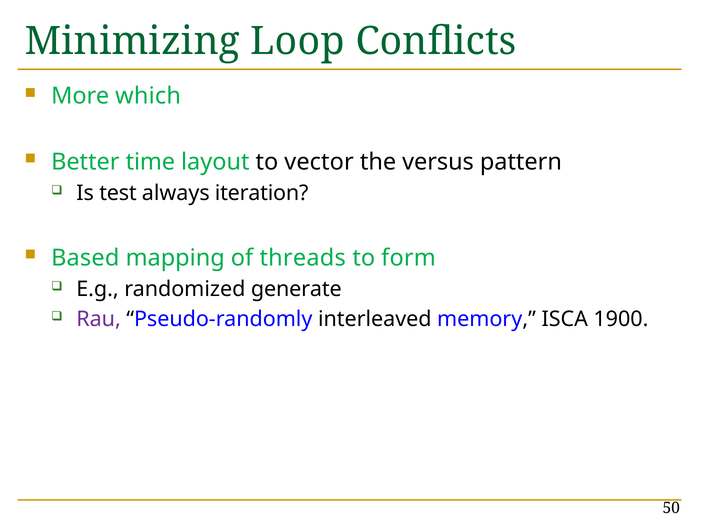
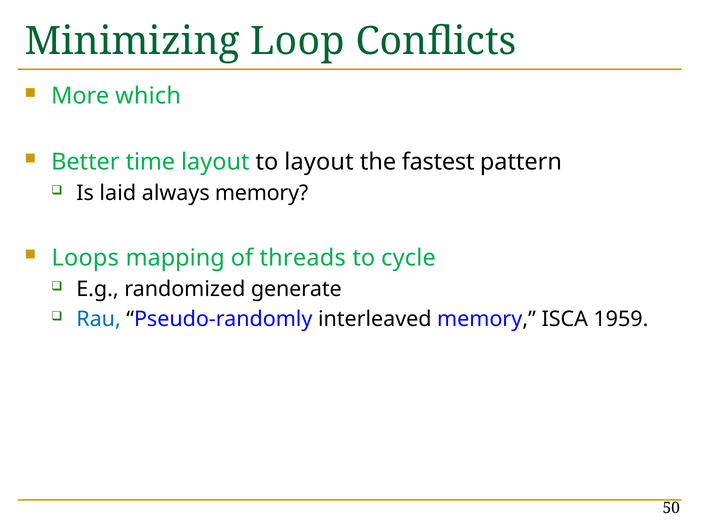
to vector: vector -> layout
versus: versus -> fastest
test: test -> laid
always iteration: iteration -> memory
Based: Based -> Loops
form: form -> cycle
Rau colour: purple -> blue
1900: 1900 -> 1959
